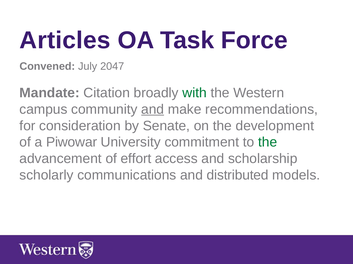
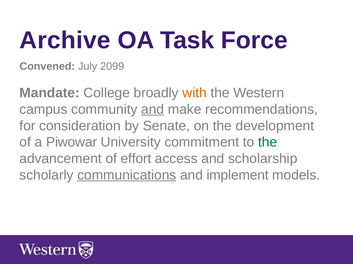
Articles: Articles -> Archive
2047: 2047 -> 2099
Citation: Citation -> College
with colour: green -> orange
communications underline: none -> present
distributed: distributed -> implement
